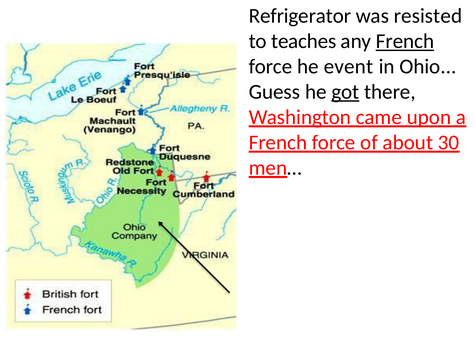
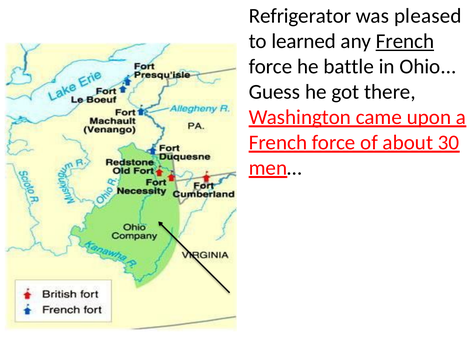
resisted: resisted -> pleased
teaches: teaches -> learned
event: event -> battle
got underline: present -> none
